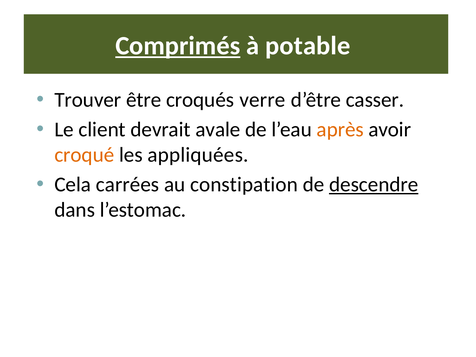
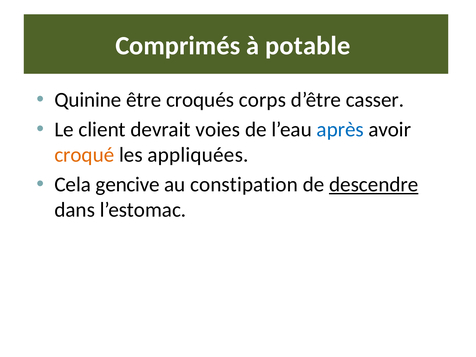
Comprimés underline: present -> none
Trouver: Trouver -> Quinine
verre: verre -> corps
avale: avale -> voies
après colour: orange -> blue
carrées: carrées -> gencive
